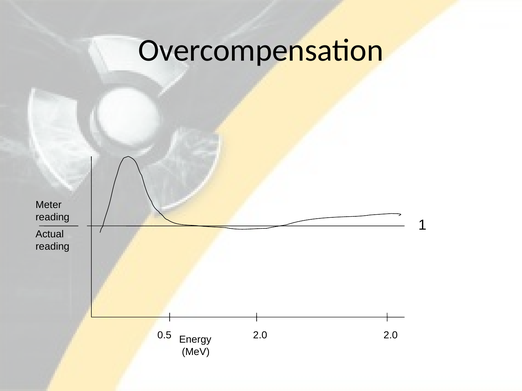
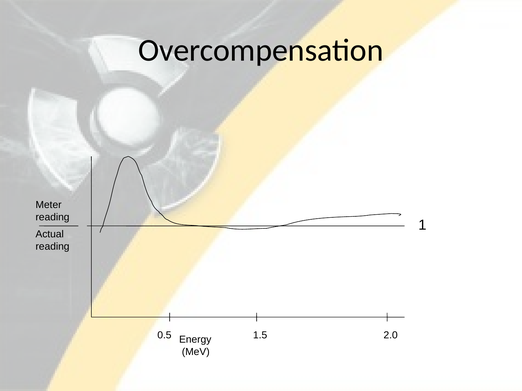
0.5 2.0: 2.0 -> 1.5
